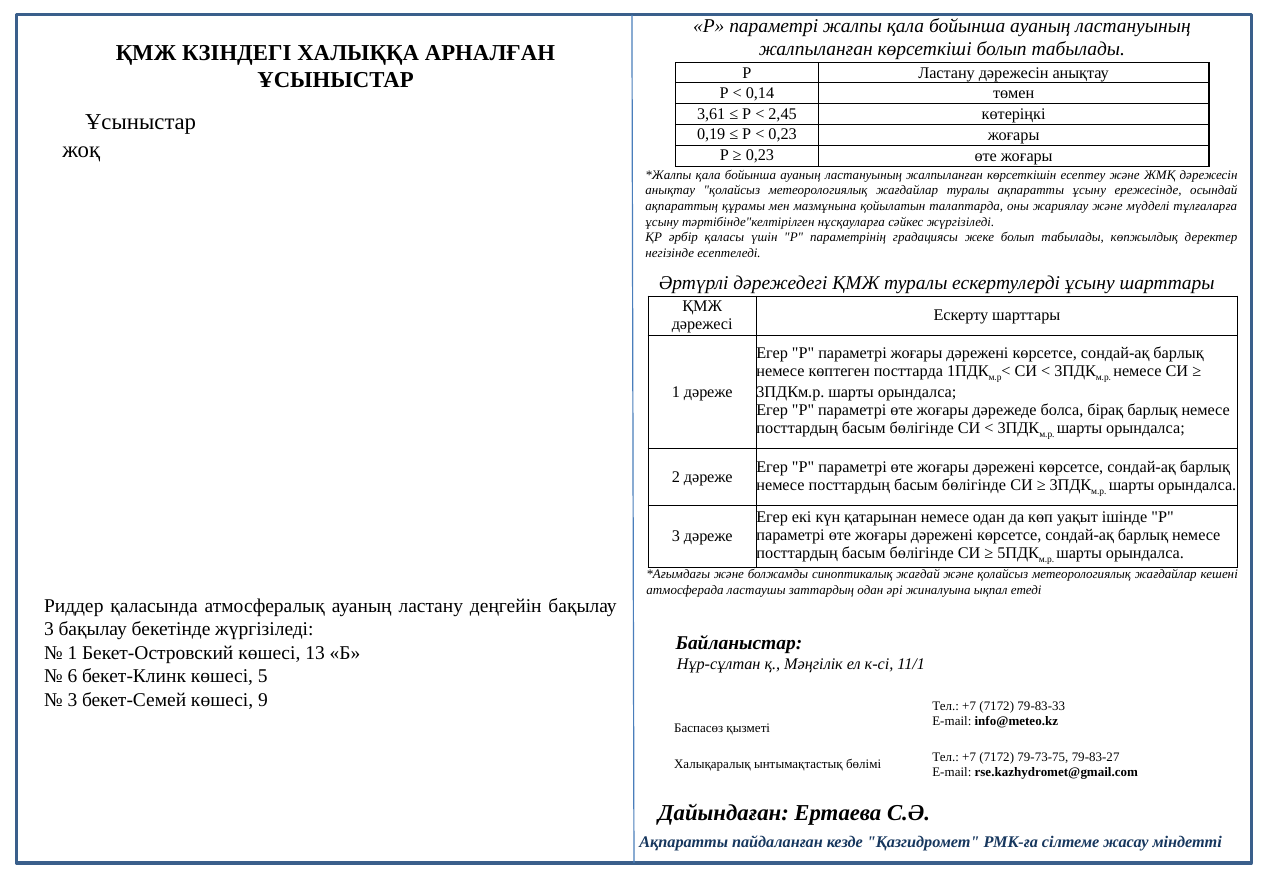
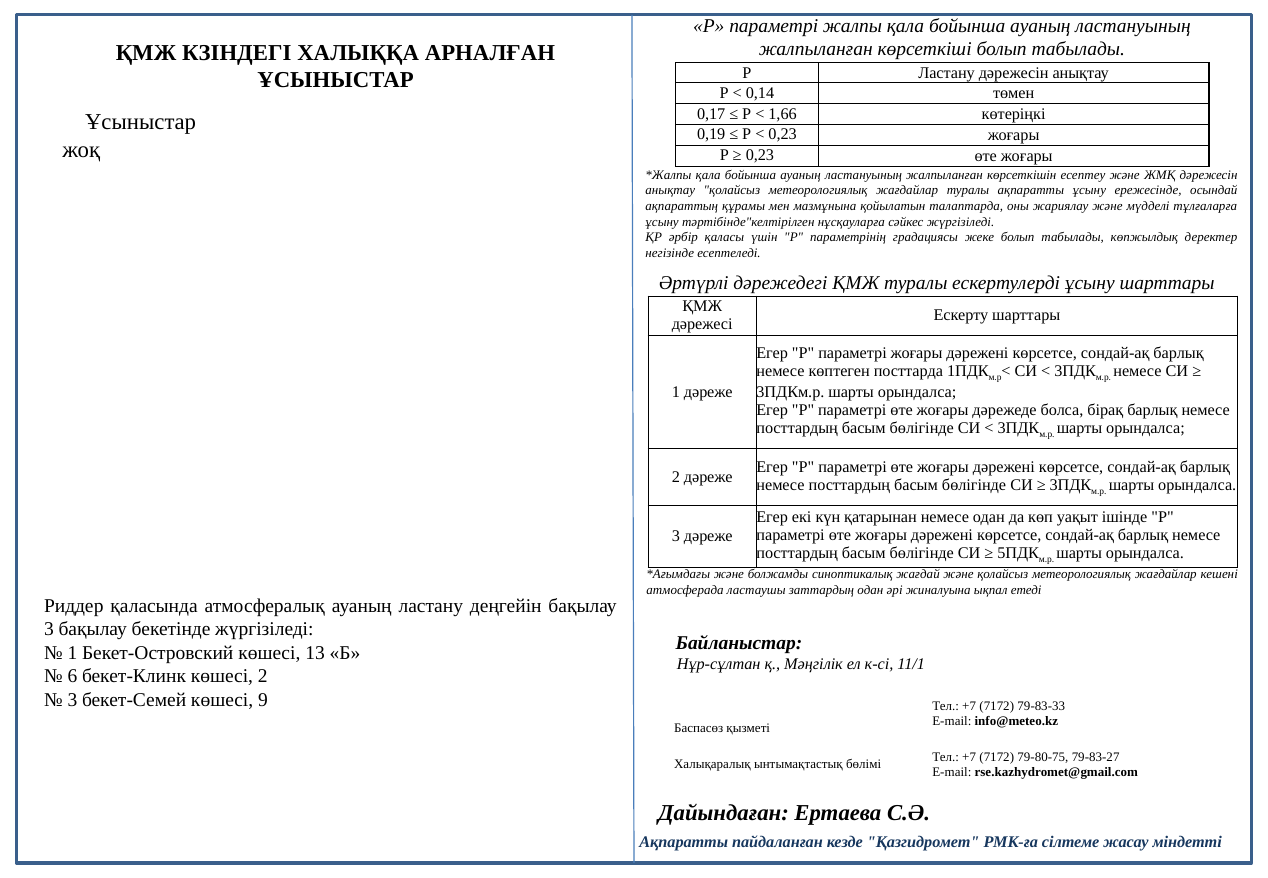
3,61: 3,61 -> 0,17
2,45: 2,45 -> 1,66
көшесі 5: 5 -> 2
79-73-75: 79-73-75 -> 79-80-75
